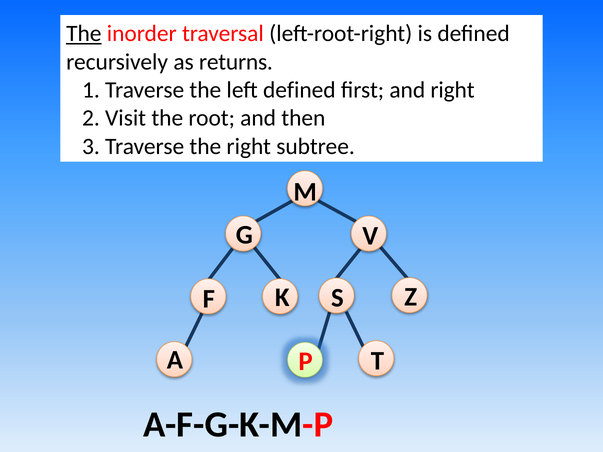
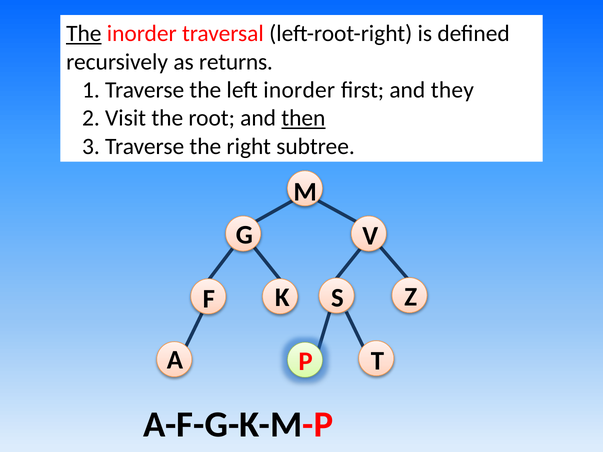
left defined: defined -> inorder
and right: right -> they
then underline: none -> present
